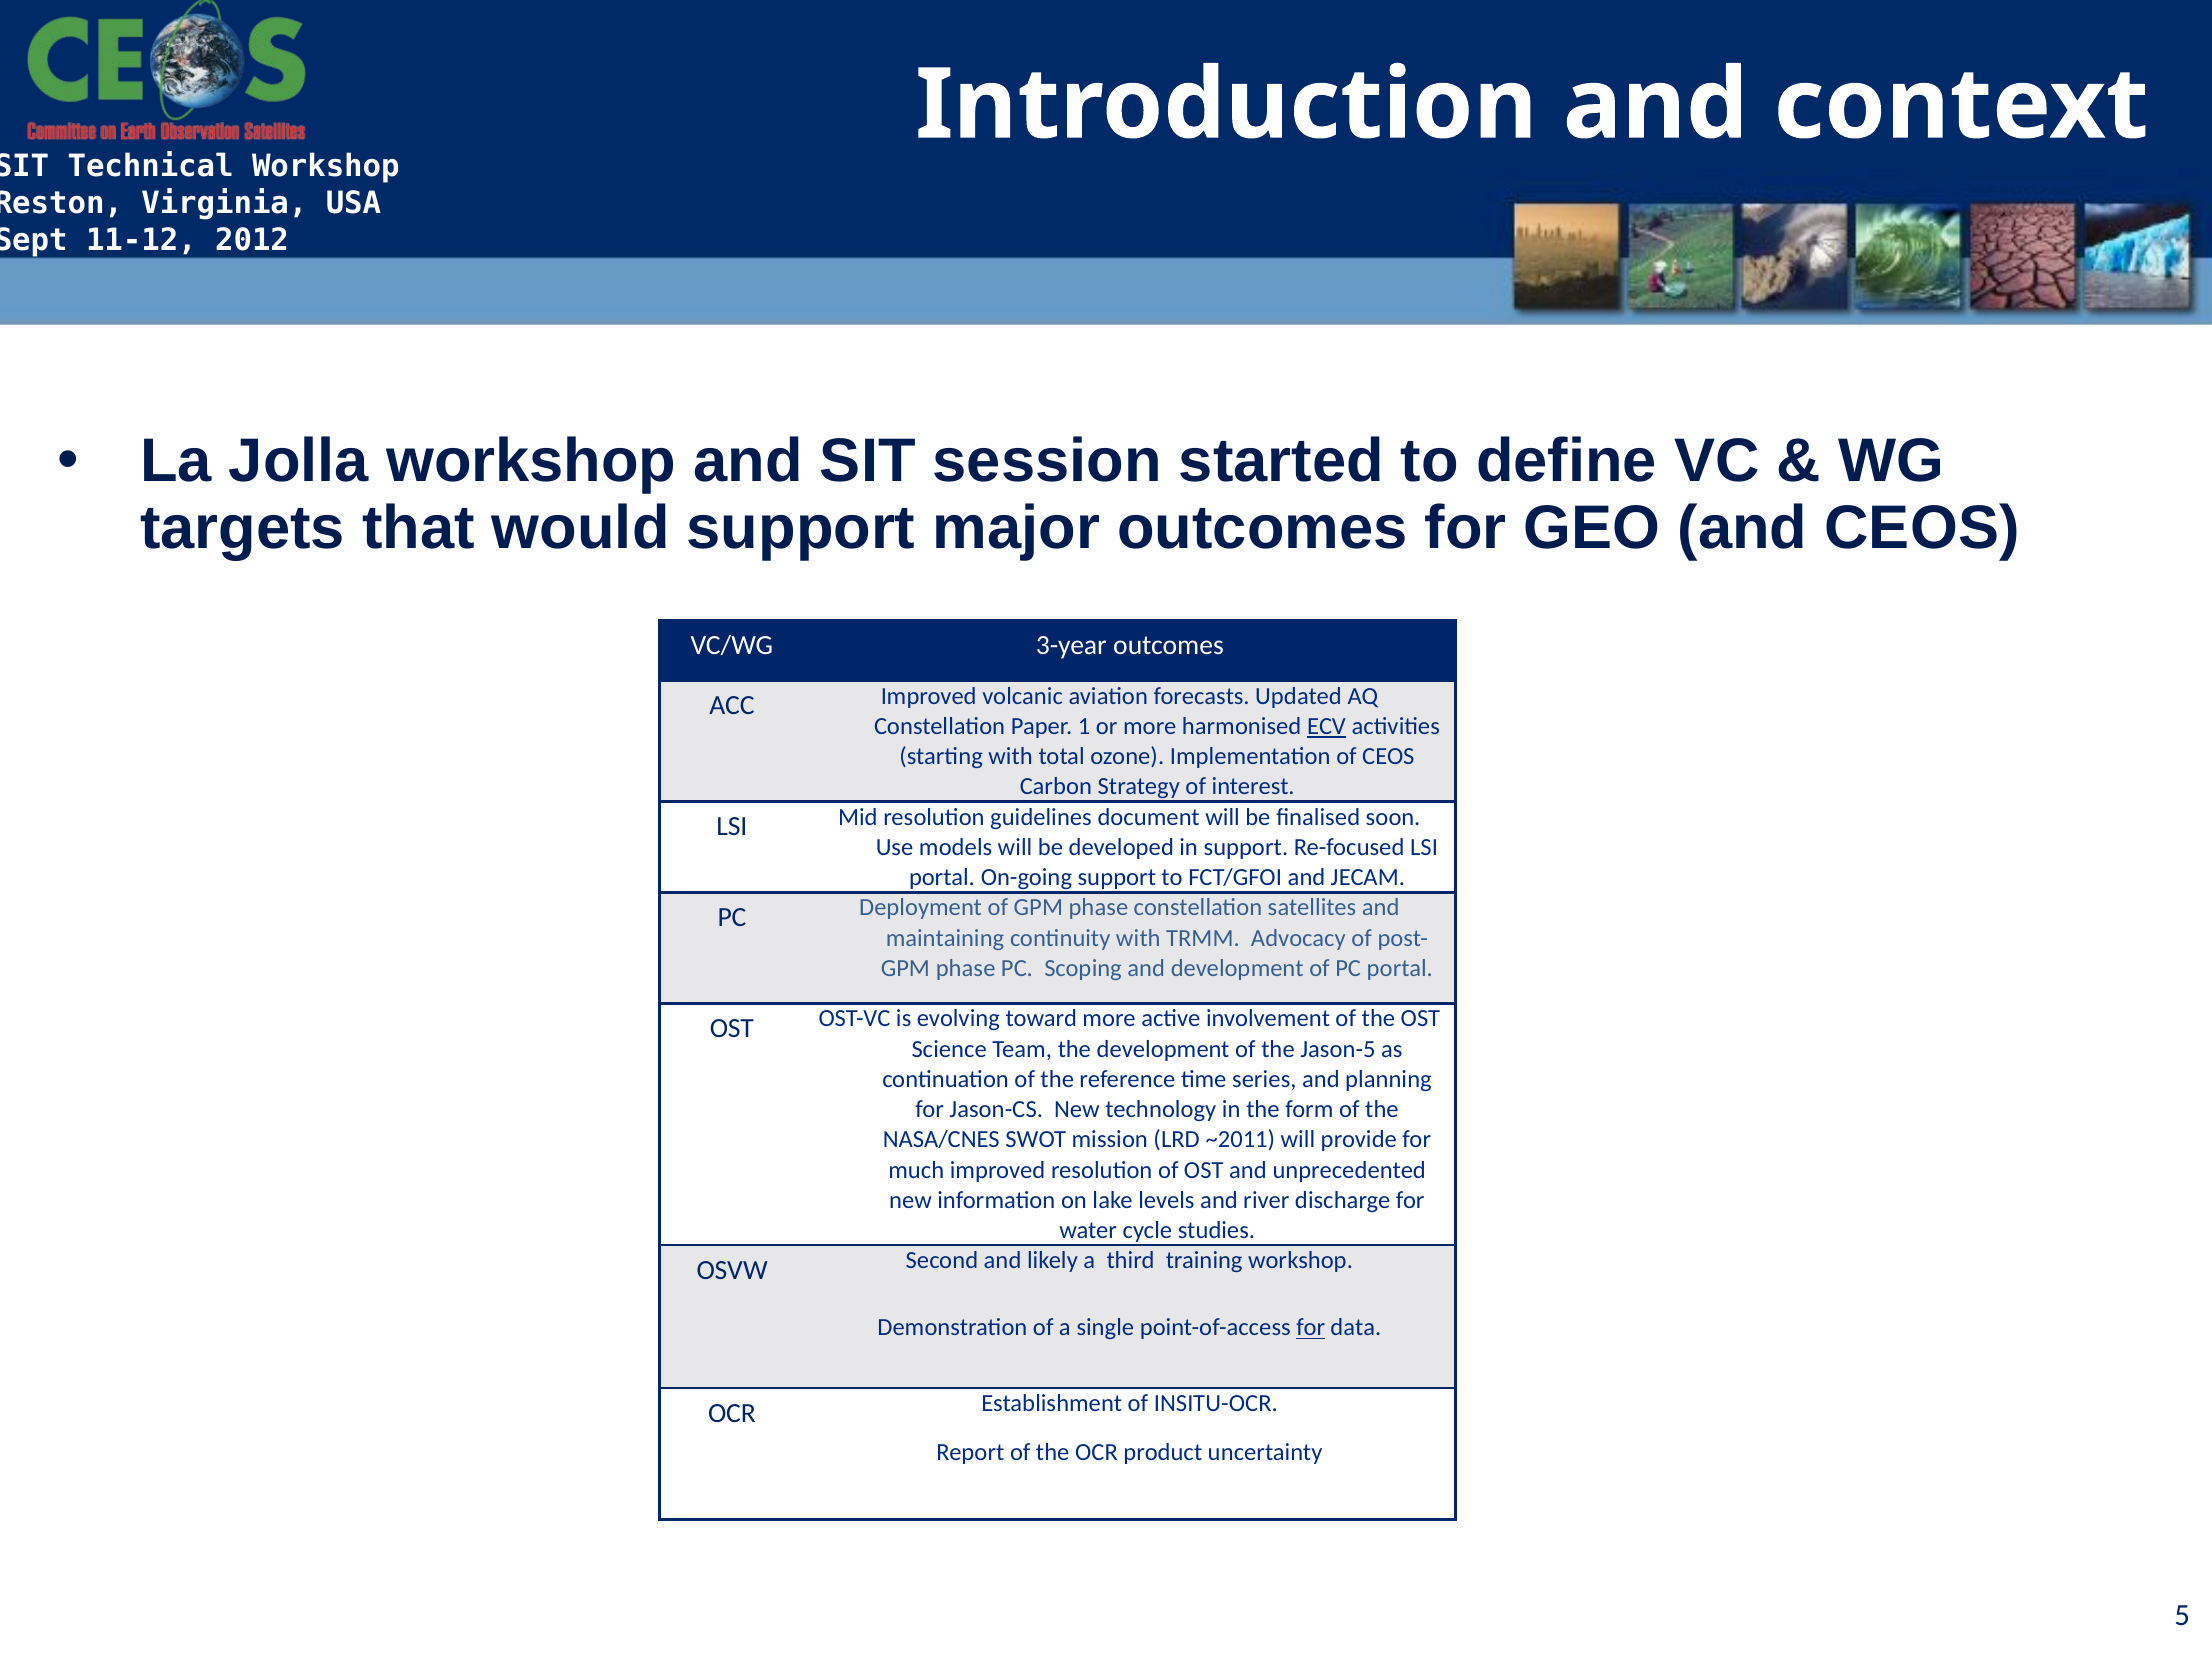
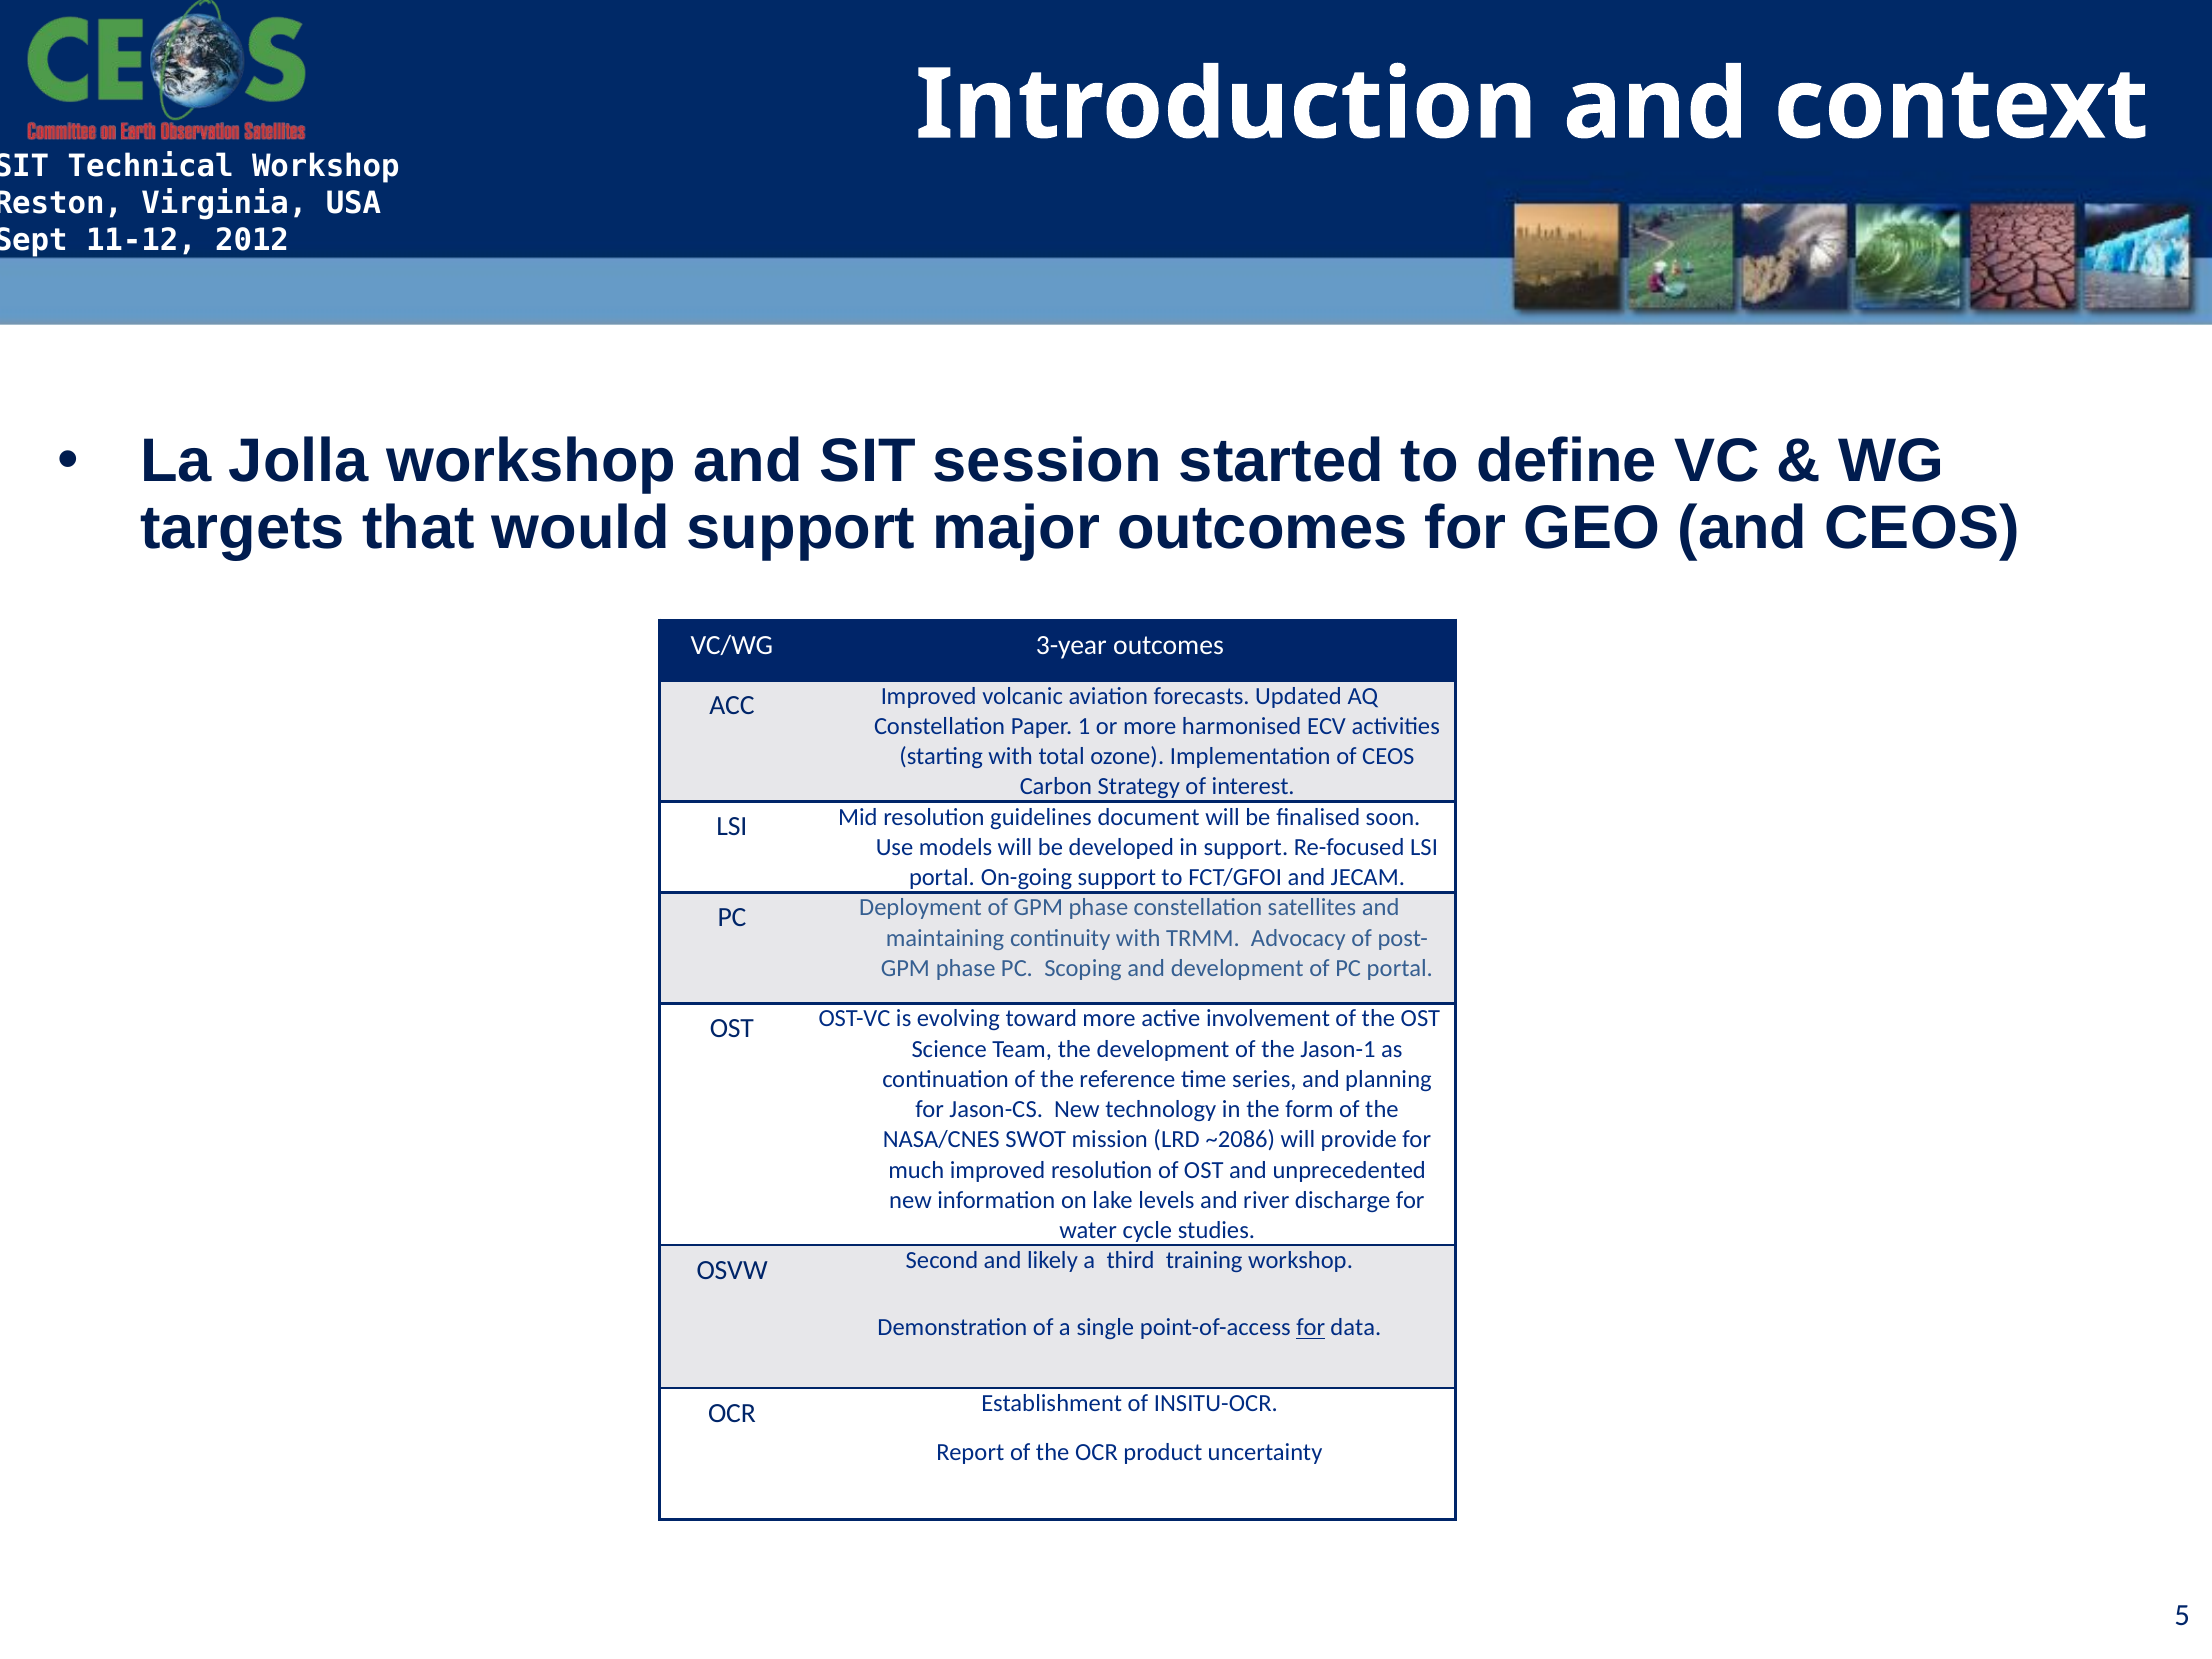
ECV underline: present -> none
Jason-5: Jason-5 -> Jason-1
~2011: ~2011 -> ~2086
